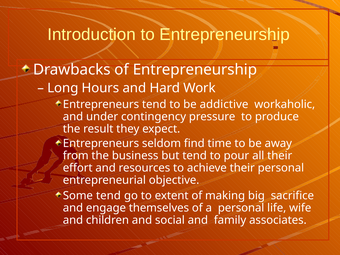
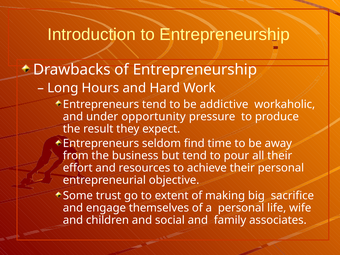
contingency: contingency -> opportunity
Some tend: tend -> trust
